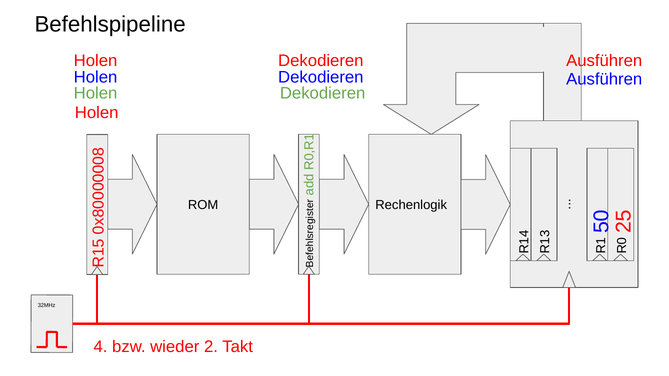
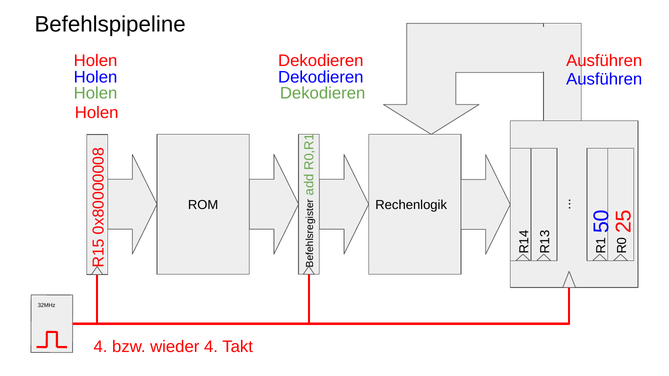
wieder 2: 2 -> 4
